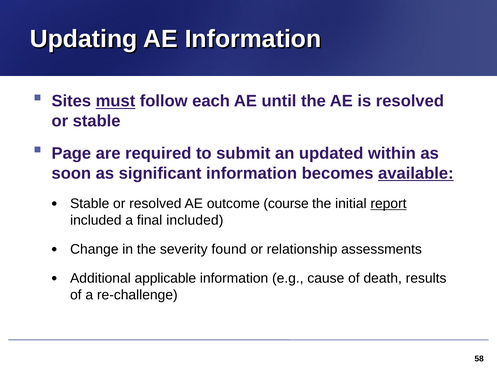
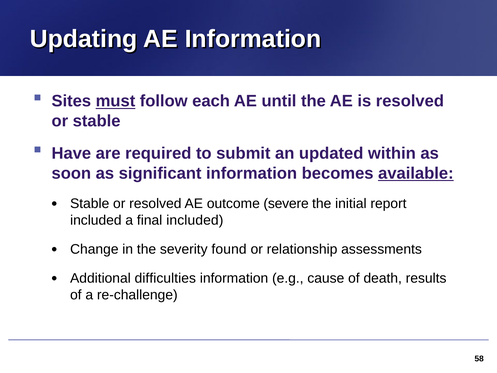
Page: Page -> Have
course: course -> severe
report underline: present -> none
applicable: applicable -> difficulties
